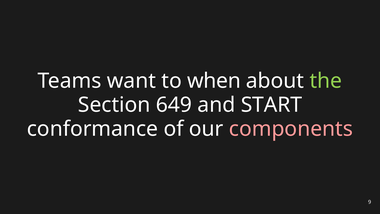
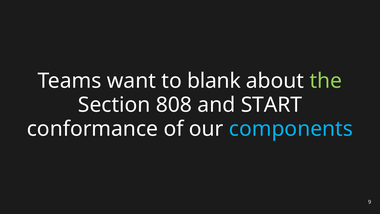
when: when -> blank
649: 649 -> 808
components colour: pink -> light blue
